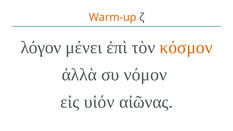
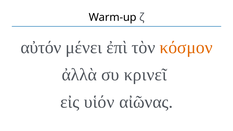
Warm-up colour: orange -> black
λόγον: λόγον -> αὐτόν
νόμον: νόμον -> κρινεῖ
